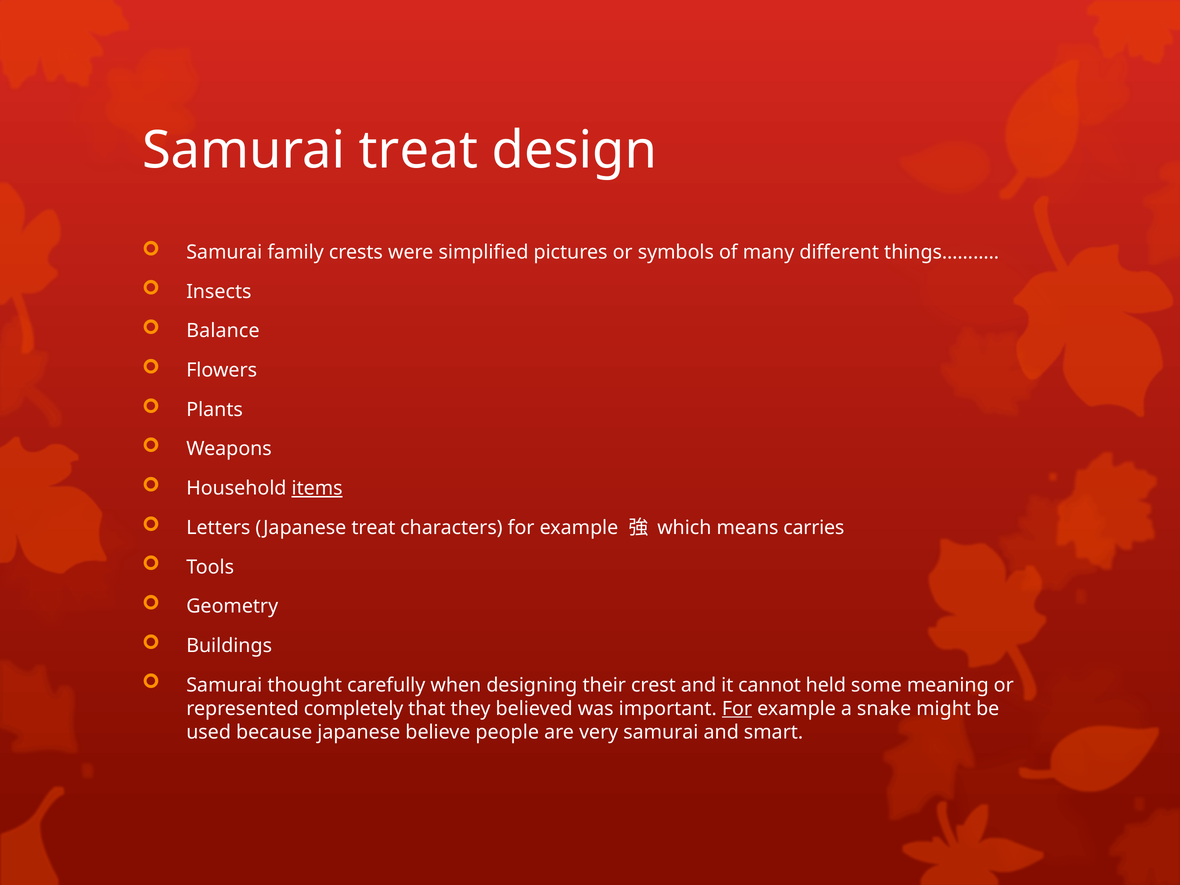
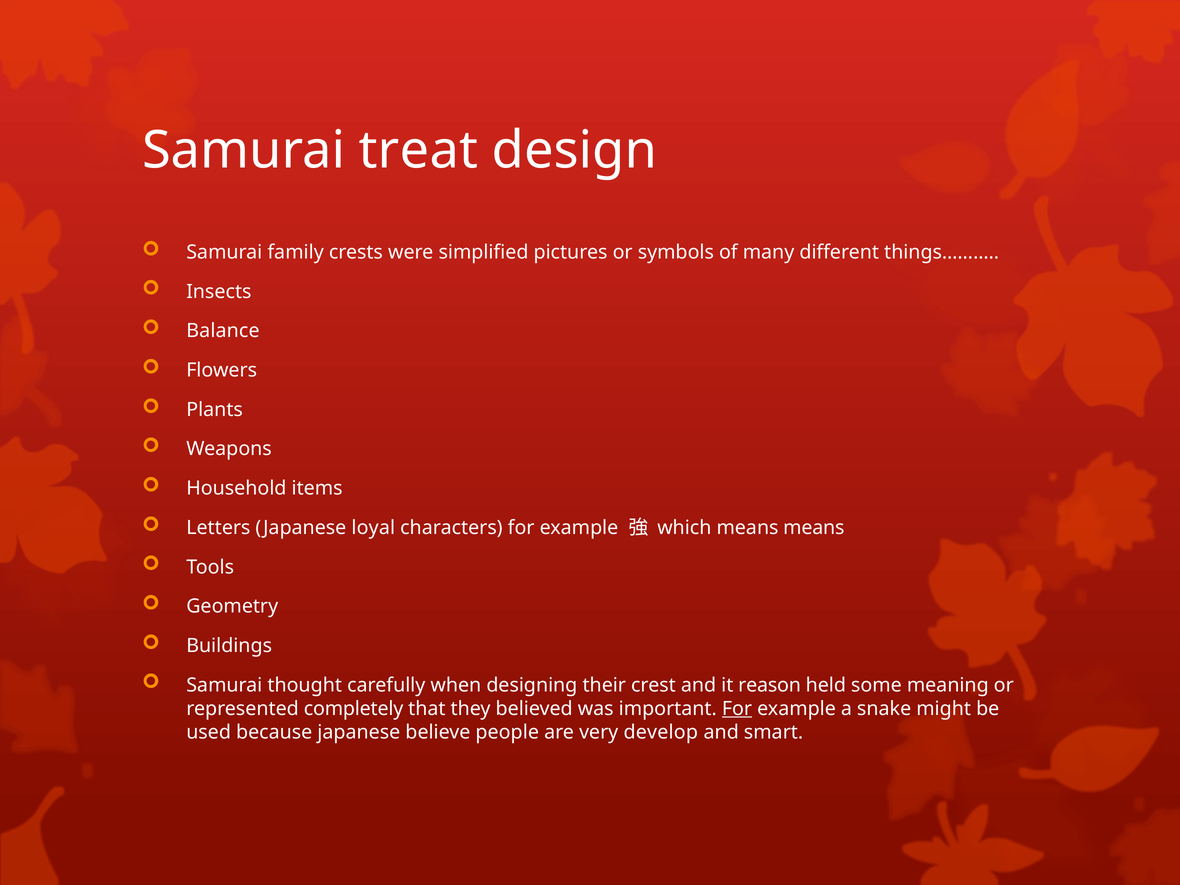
items underline: present -> none
Japanese treat: treat -> loyal
means carries: carries -> means
cannot: cannot -> reason
very samurai: samurai -> develop
